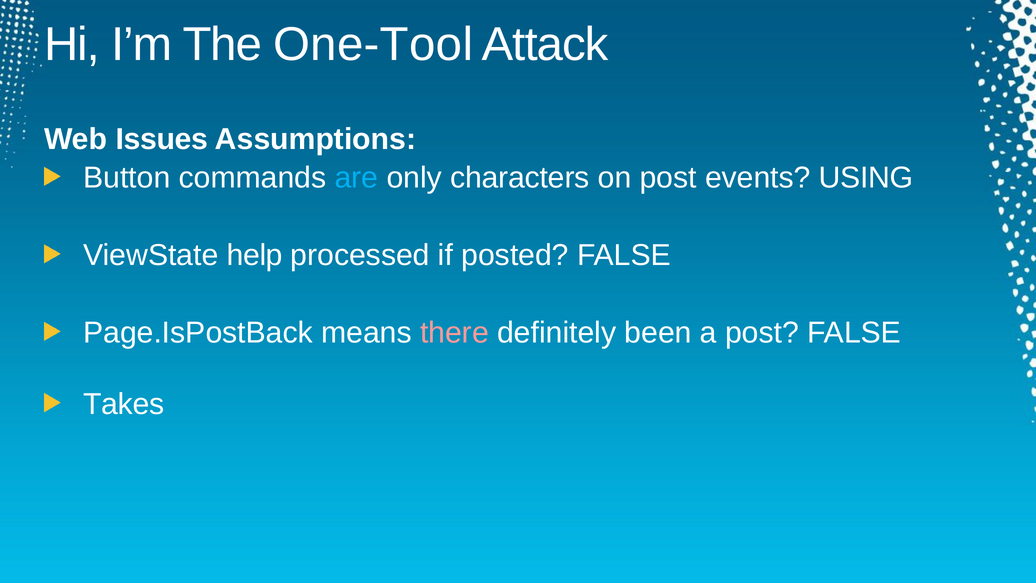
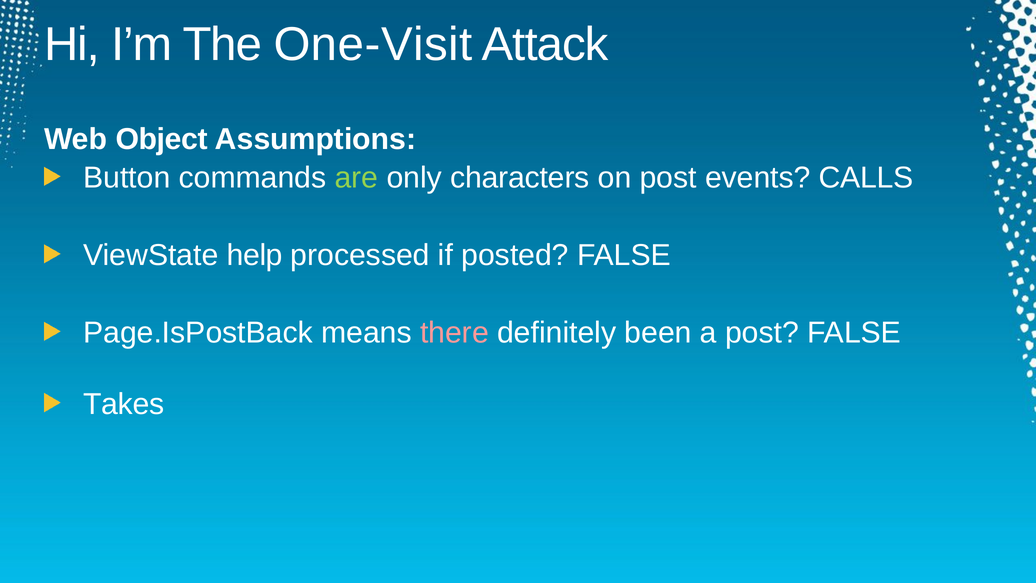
One-Tool: One-Tool -> One-Visit
Issues: Issues -> Object
are colour: light blue -> light green
USING: USING -> CALLS
